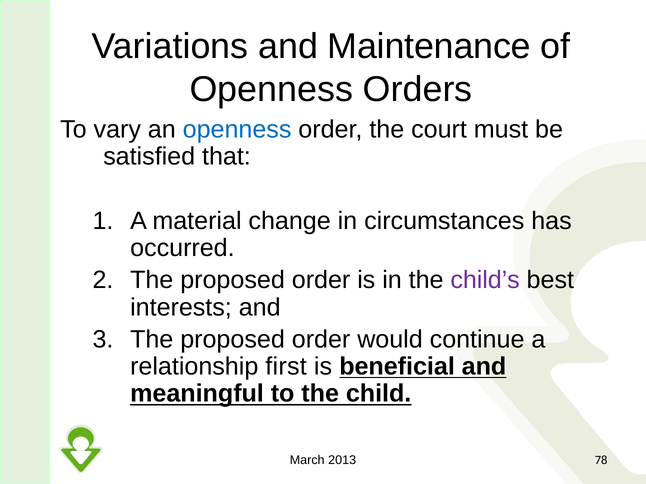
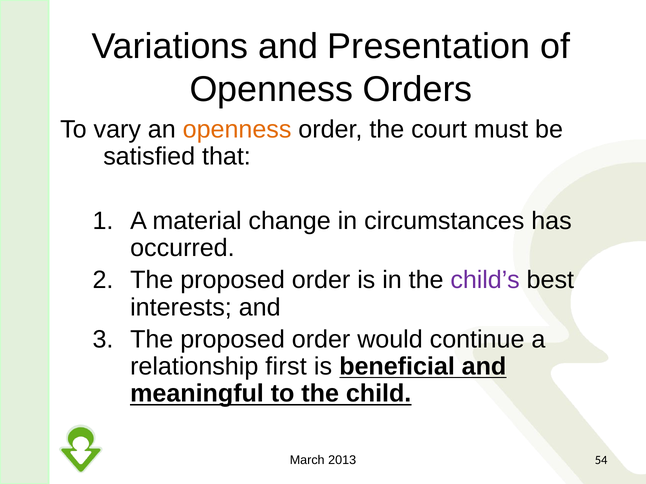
Maintenance: Maintenance -> Presentation
openness at (237, 130) colour: blue -> orange
78: 78 -> 54
